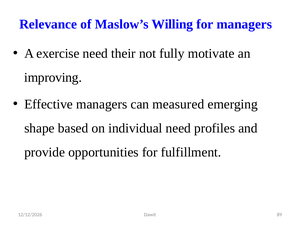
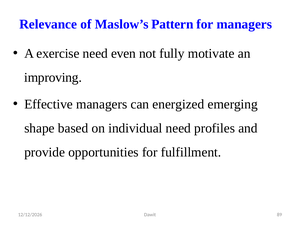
Willing: Willing -> Pattern
their: their -> even
measured: measured -> energized
